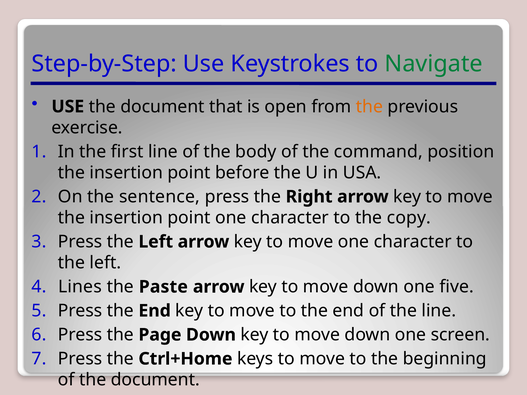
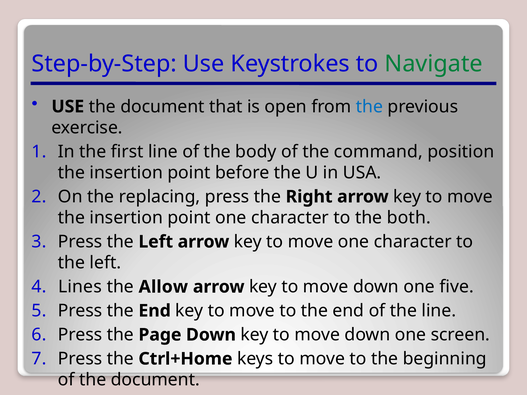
the at (369, 107) colour: orange -> blue
sentence: sentence -> replacing
copy: copy -> both
Paste: Paste -> Allow
